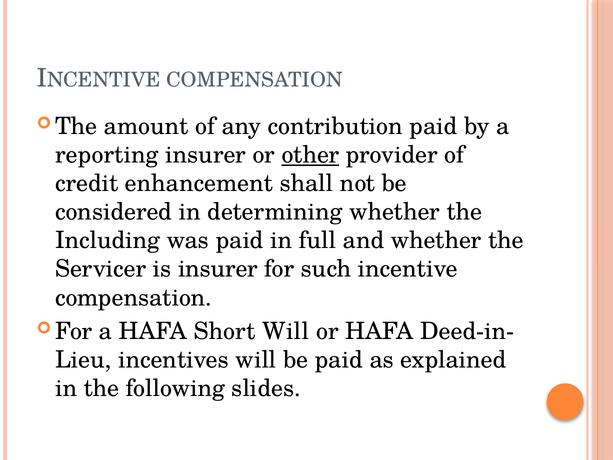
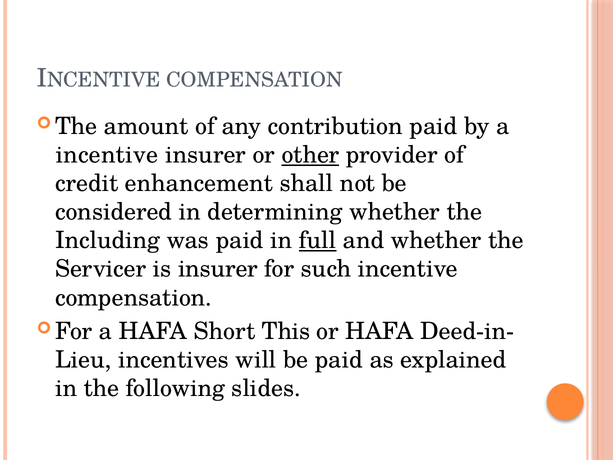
reporting at (107, 155): reporting -> incentive
full underline: none -> present
Short Will: Will -> This
